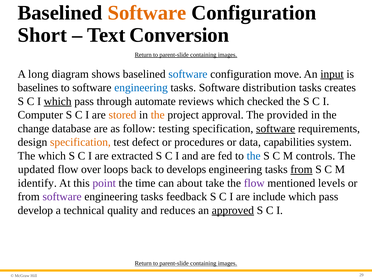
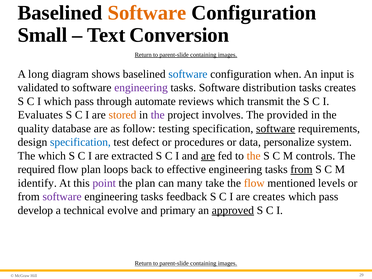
Short: Short -> Small
move: move -> when
input underline: present -> none
baselines: baselines -> validated
engineering at (141, 88) colour: blue -> purple
which at (58, 101) underline: present -> none
checked: checked -> transmit
Computer: Computer -> Evaluates
the at (158, 115) colour: orange -> purple
approval: approval -> involves
change: change -> quality
specification at (80, 142) colour: orange -> blue
capabilities: capabilities -> personalize
are at (208, 156) underline: none -> present
the at (254, 156) colour: blue -> orange
updated: updated -> required
flow over: over -> plan
develops: develops -> effective
the time: time -> plan
about: about -> many
flow at (254, 183) colour: purple -> orange
are include: include -> creates
quality: quality -> evolve
reduces: reduces -> primary
